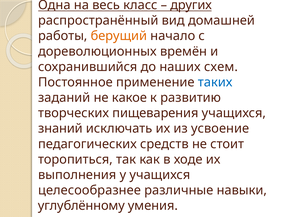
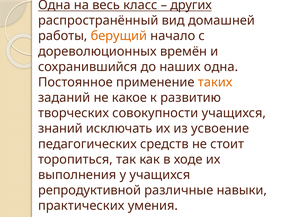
наших схем: схем -> одна
таких colour: blue -> orange
пищеварения: пищеварения -> совокупности
целесообразнее: целесообразнее -> репродуктивной
углублённому: углублённому -> практических
